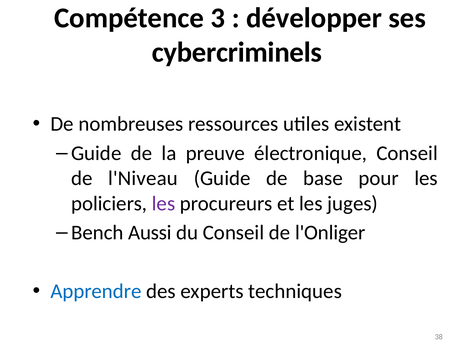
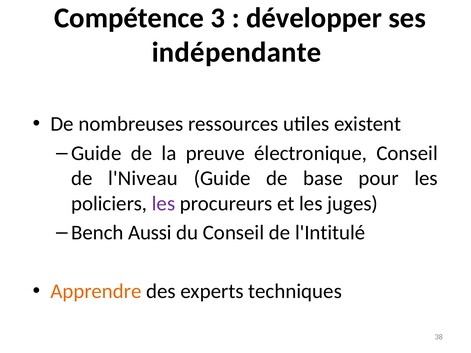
cybercriminels: cybercriminels -> indépendante
l'Onliger: l'Onliger -> l'Intitulé
Apprendre colour: blue -> orange
